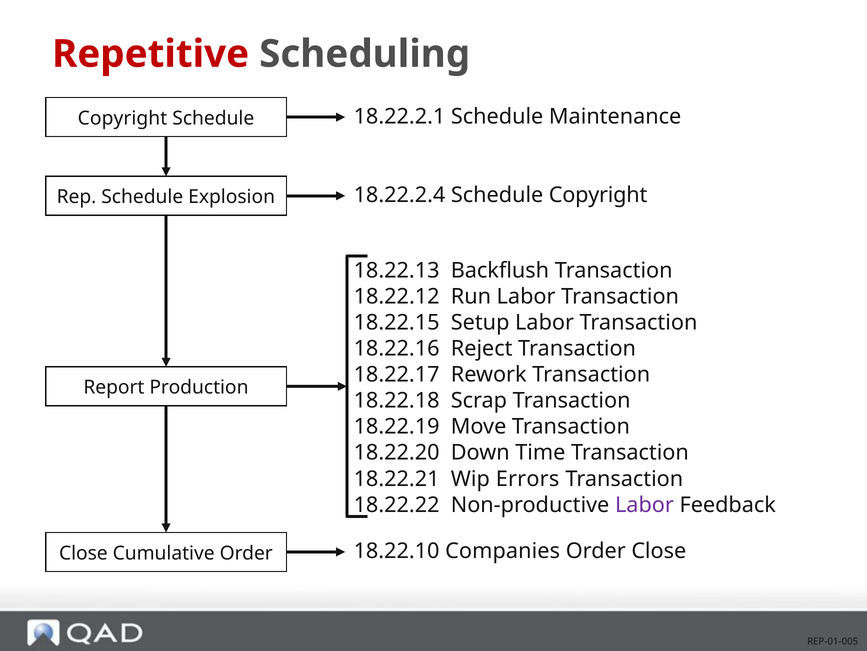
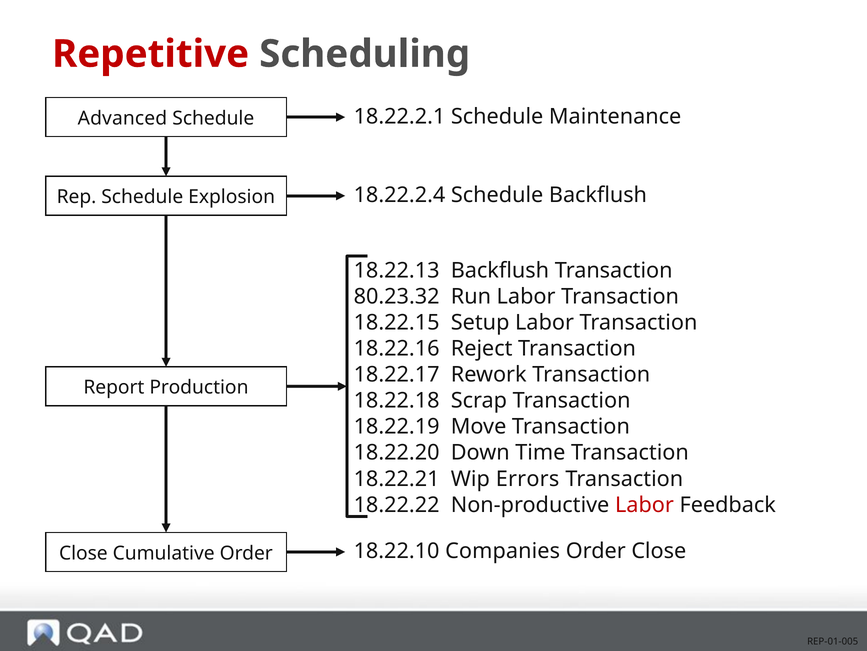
Copyright at (122, 118): Copyright -> Advanced
Schedule Copyright: Copyright -> Backflush
18.22.12: 18.22.12 -> 80.23.32
Labor at (644, 504) colour: purple -> red
